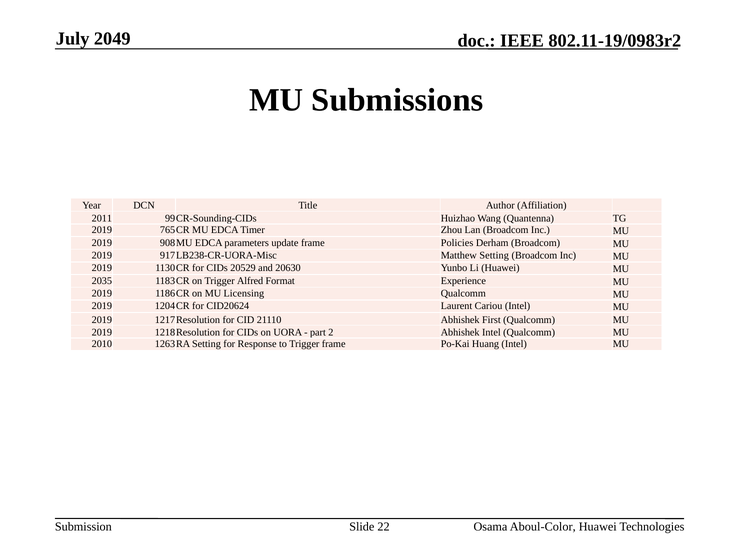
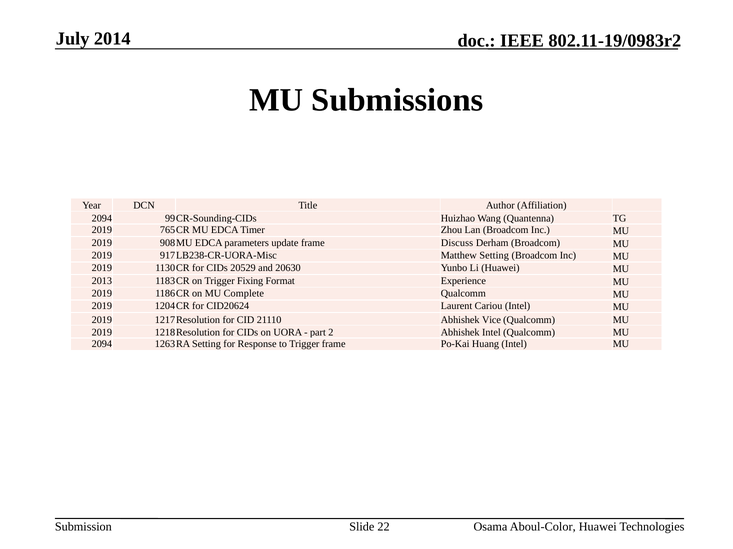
2049: 2049 -> 2014
2011 at (102, 219): 2011 -> 2094
Policies: Policies -> Discuss
2035: 2035 -> 2013
Alfred: Alfred -> Fixing
Licensing: Licensing -> Complete
First: First -> Vice
2010 at (102, 345): 2010 -> 2094
